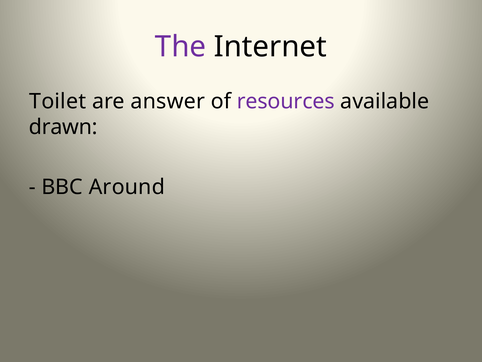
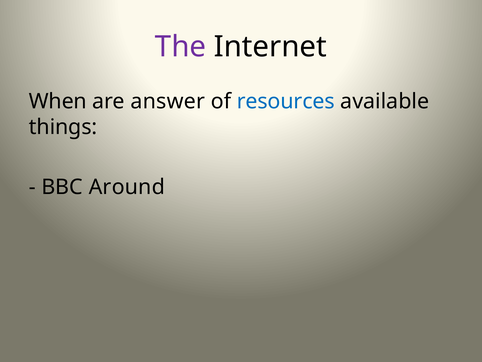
Toilet: Toilet -> When
resources colour: purple -> blue
drawn: drawn -> things
